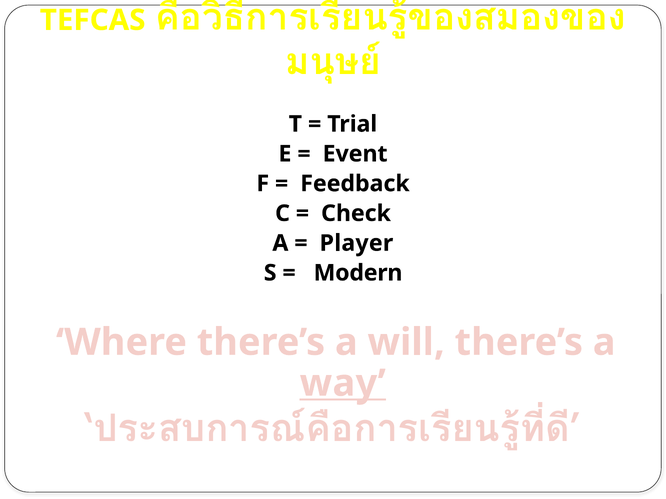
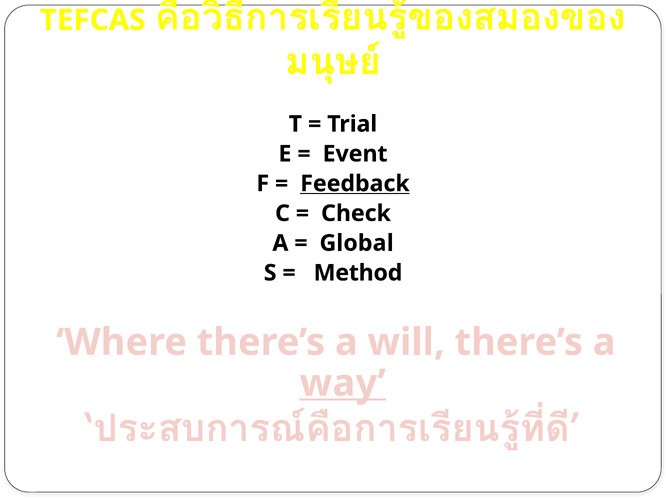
Feedback underline: none -> present
Player: Player -> Global
Modern: Modern -> Method
